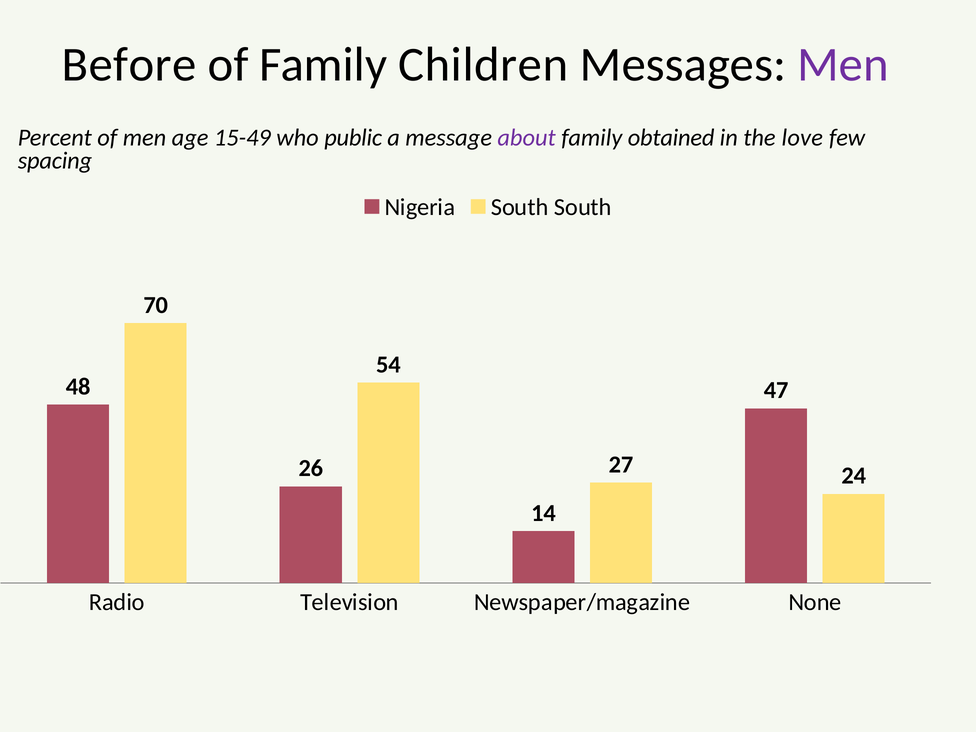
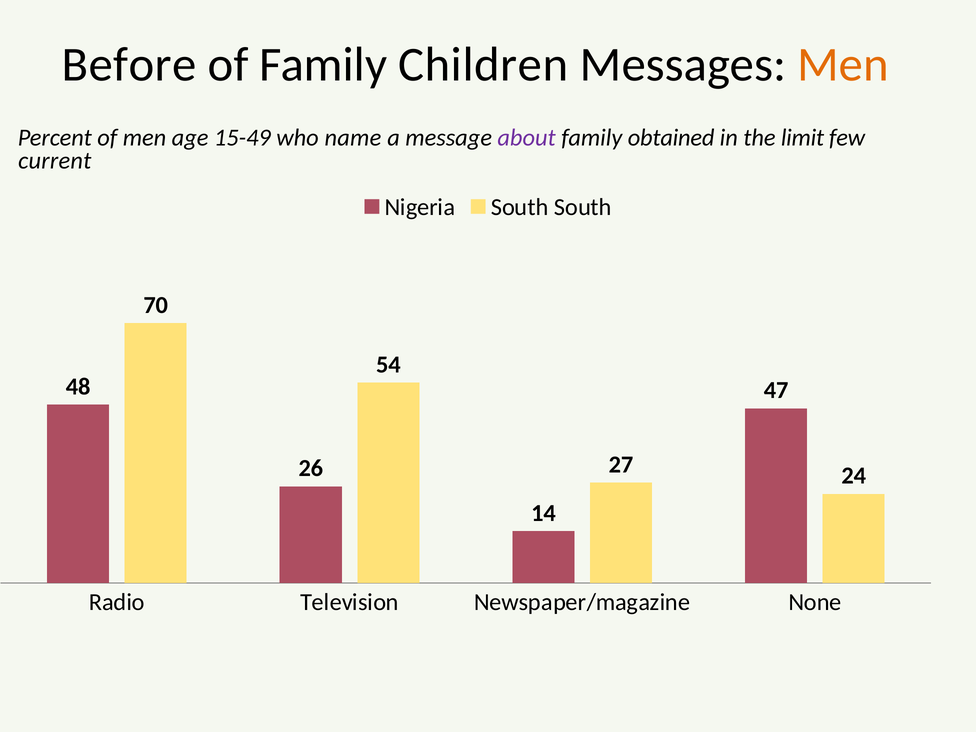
Men at (843, 64) colour: purple -> orange
public: public -> name
love: love -> limit
spacing: spacing -> current
